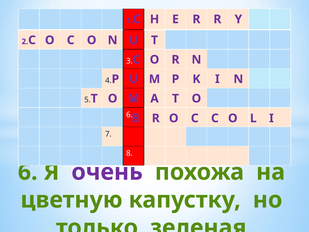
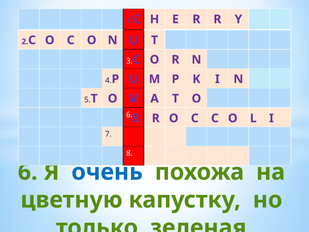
очень colour: purple -> blue
